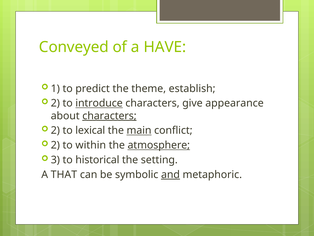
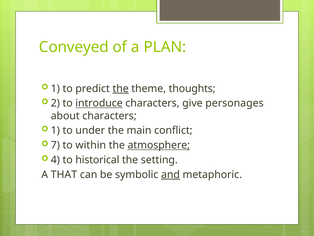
HAVE: HAVE -> PLAN
the at (121, 88) underline: none -> present
establish: establish -> thoughts
appearance: appearance -> personages
characters at (109, 116) underline: present -> none
2 at (55, 130): 2 -> 1
lexical: lexical -> under
main underline: present -> none
2 at (55, 145): 2 -> 7
3: 3 -> 4
